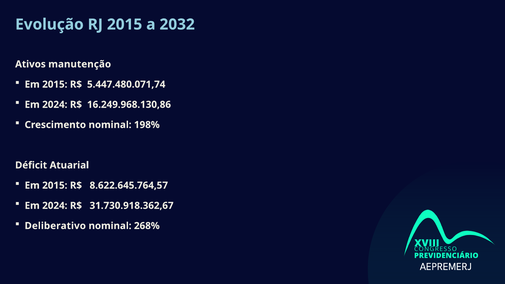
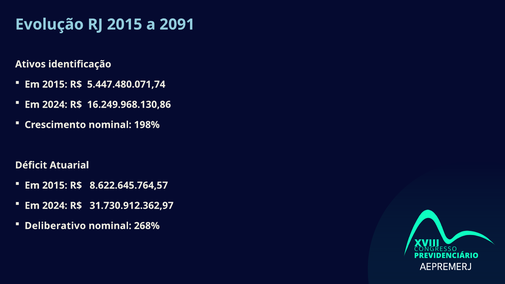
2032: 2032 -> 2091
manutenção: manutenção -> identificação
31.730.918.362,67: 31.730.918.362,67 -> 31.730.912.362,97
